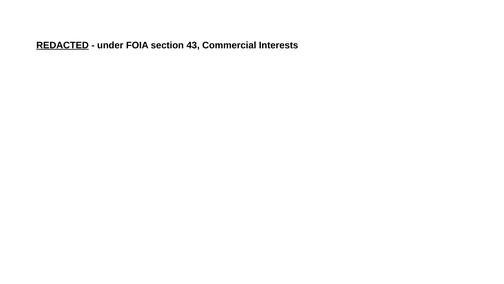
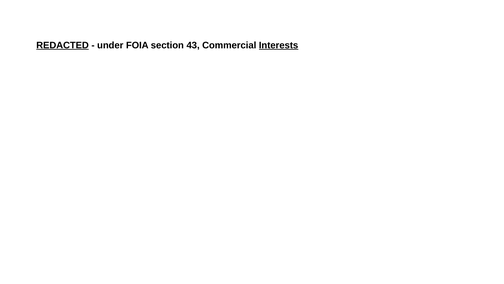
Interests underline: none -> present
